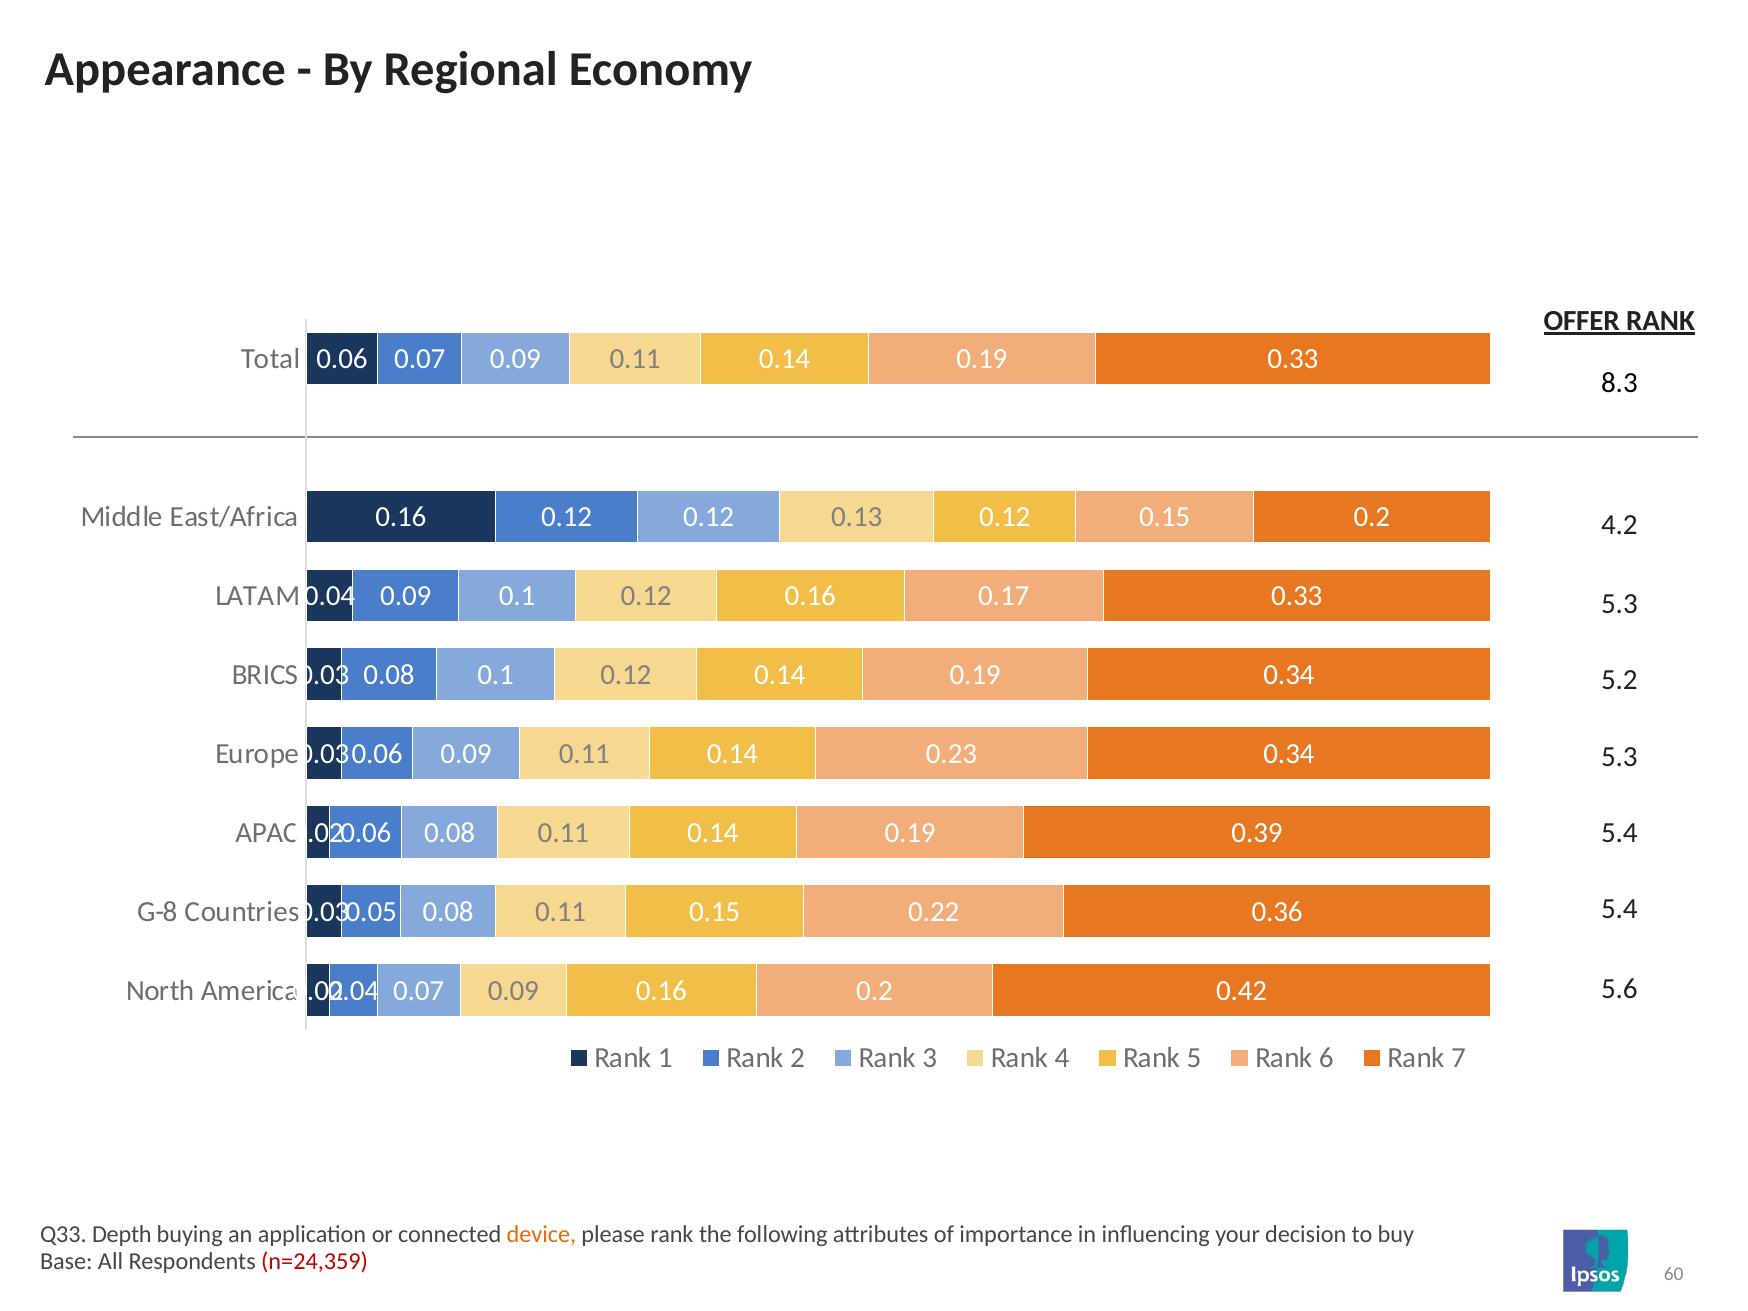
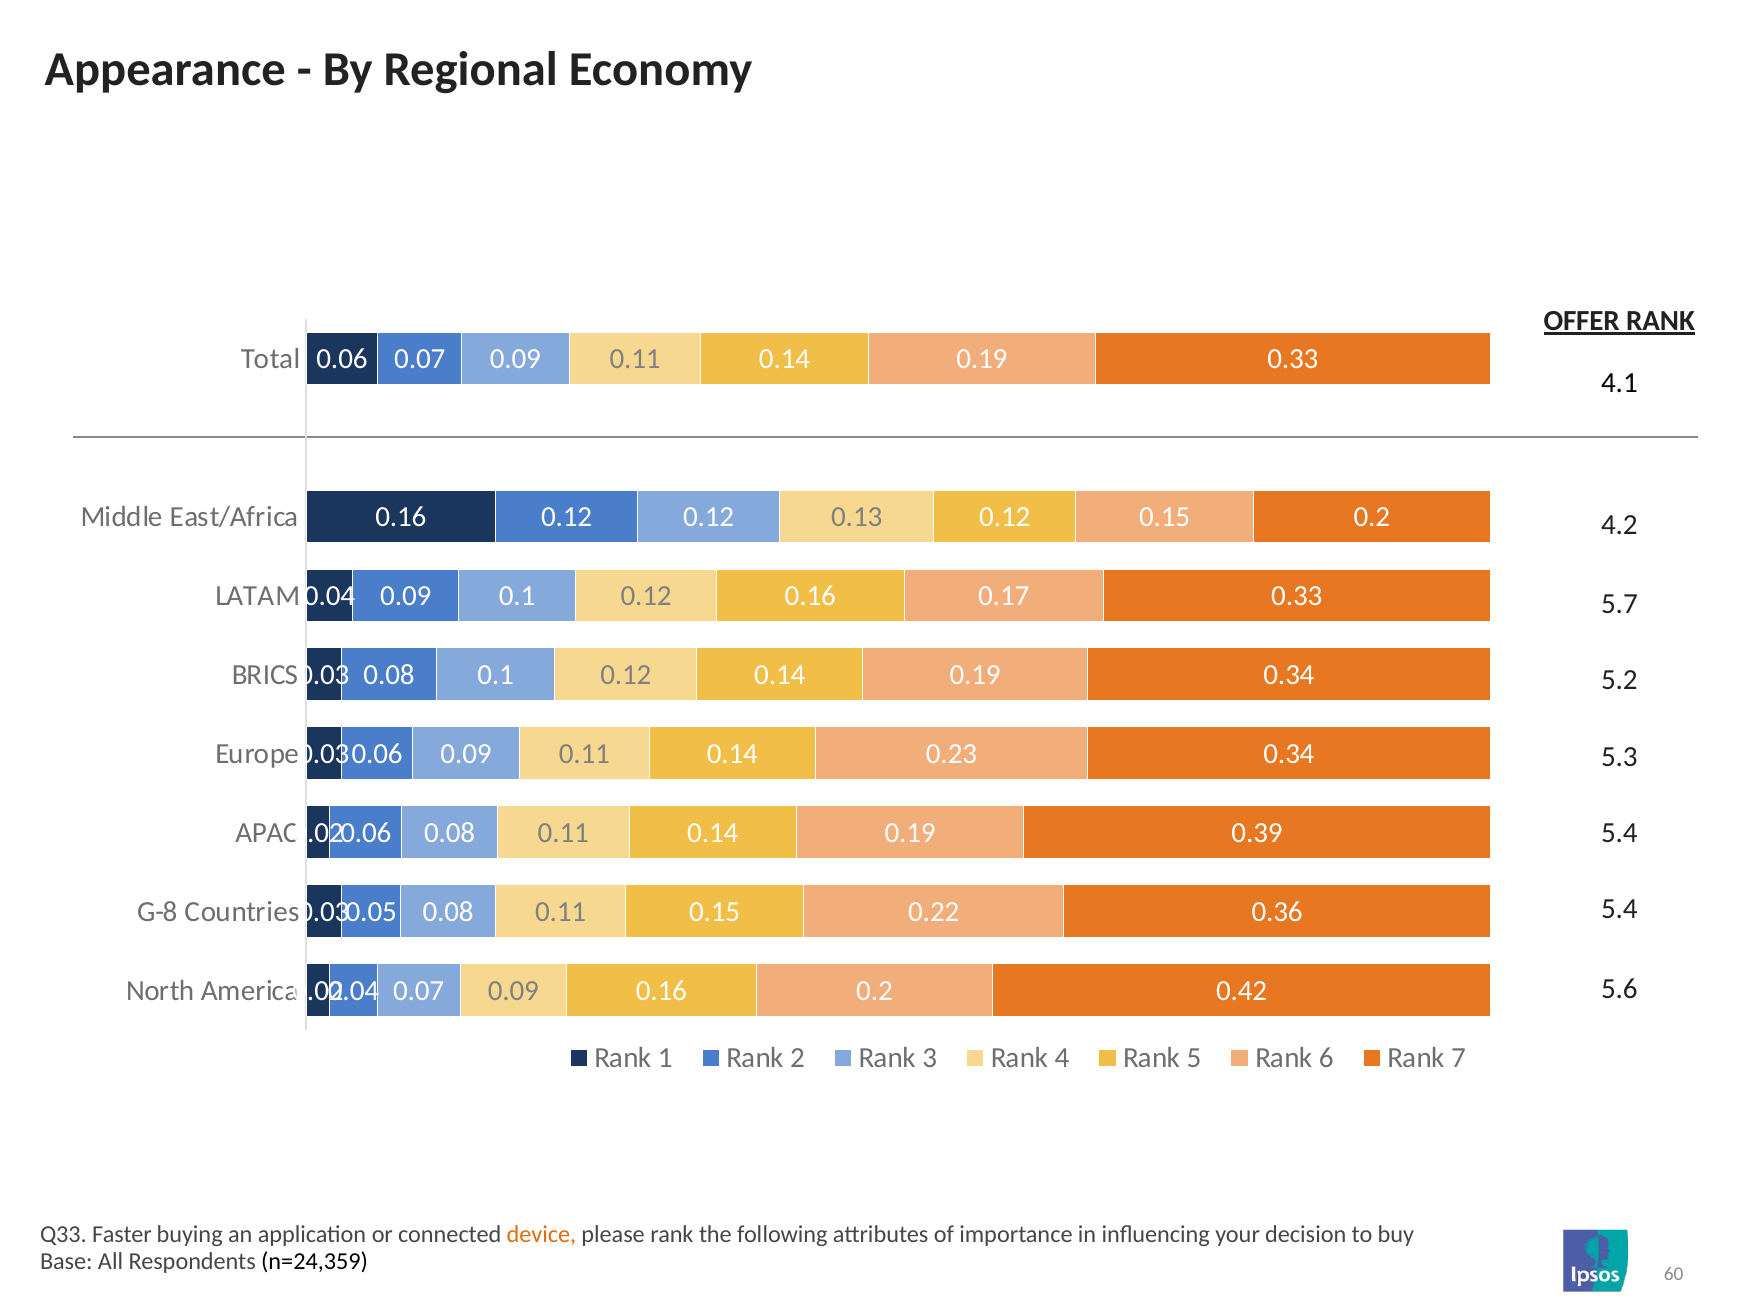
8.3: 8.3 -> 4.1
5.3 at (1619, 604): 5.3 -> 5.7
Depth: Depth -> Faster
n=24,359 colour: red -> black
